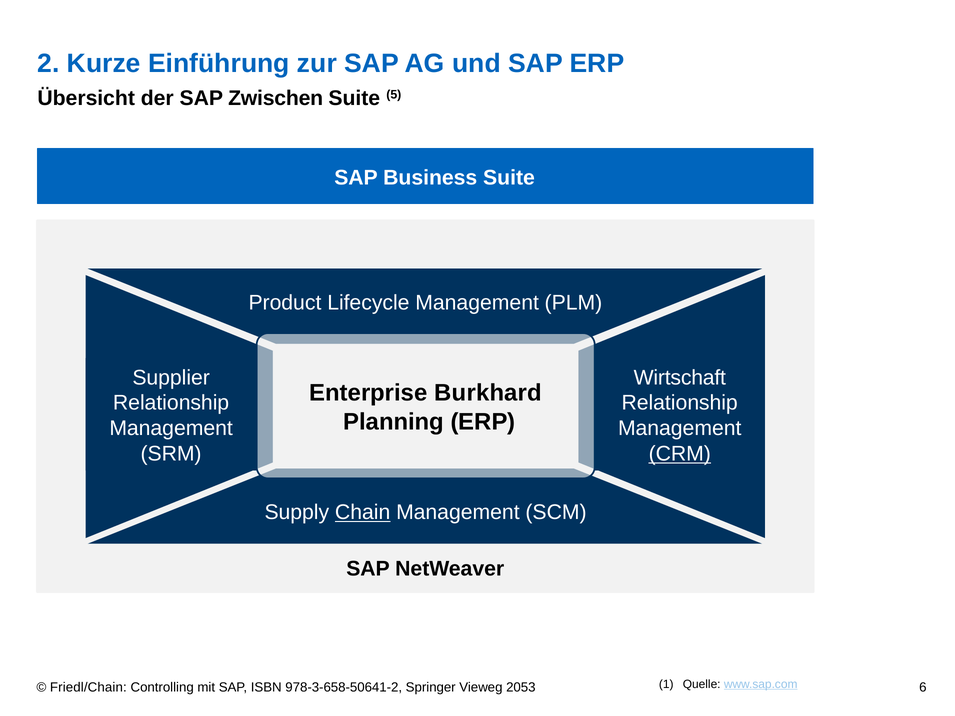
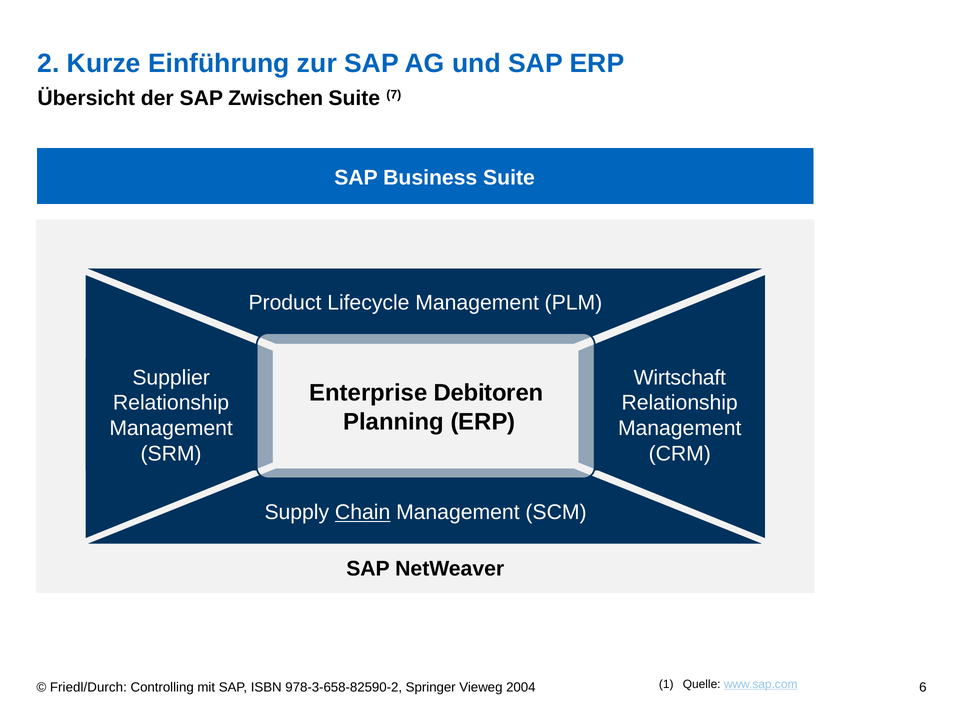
5: 5 -> 7
Burkhard: Burkhard -> Debitoren
CRM underline: present -> none
Friedl/Chain: Friedl/Chain -> Friedl/Durch
978-3-658-50641-2: 978-3-658-50641-2 -> 978-3-658-82590-2
2053: 2053 -> 2004
